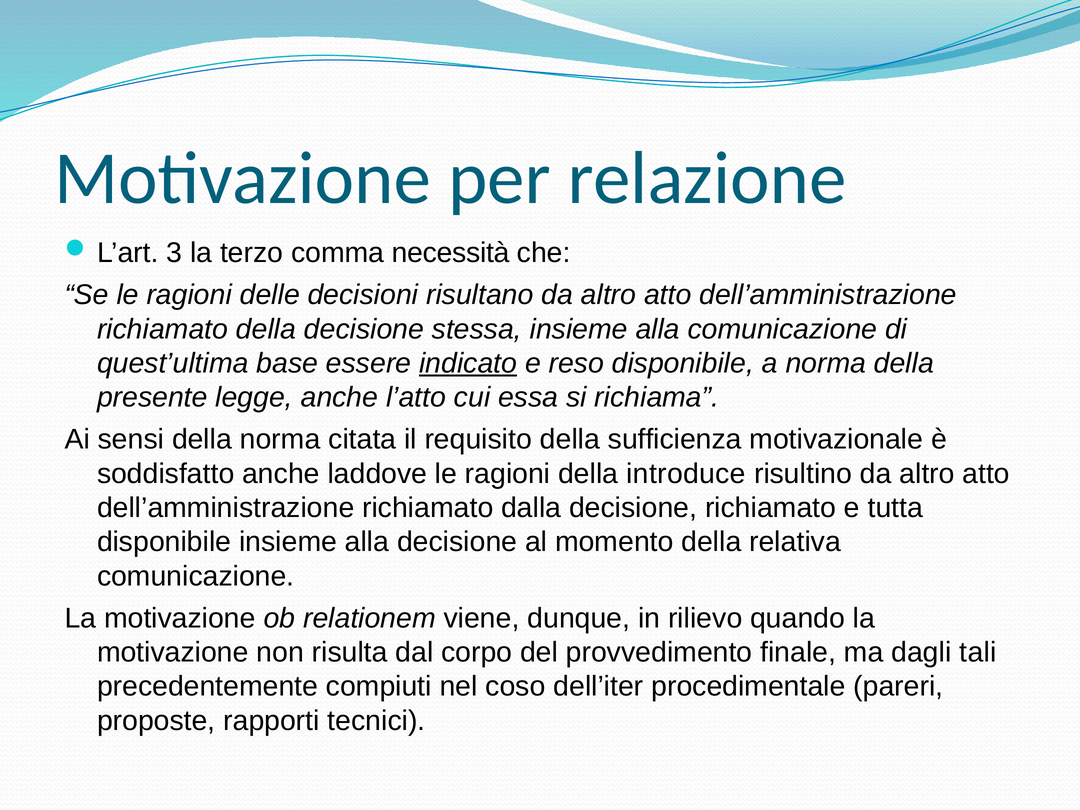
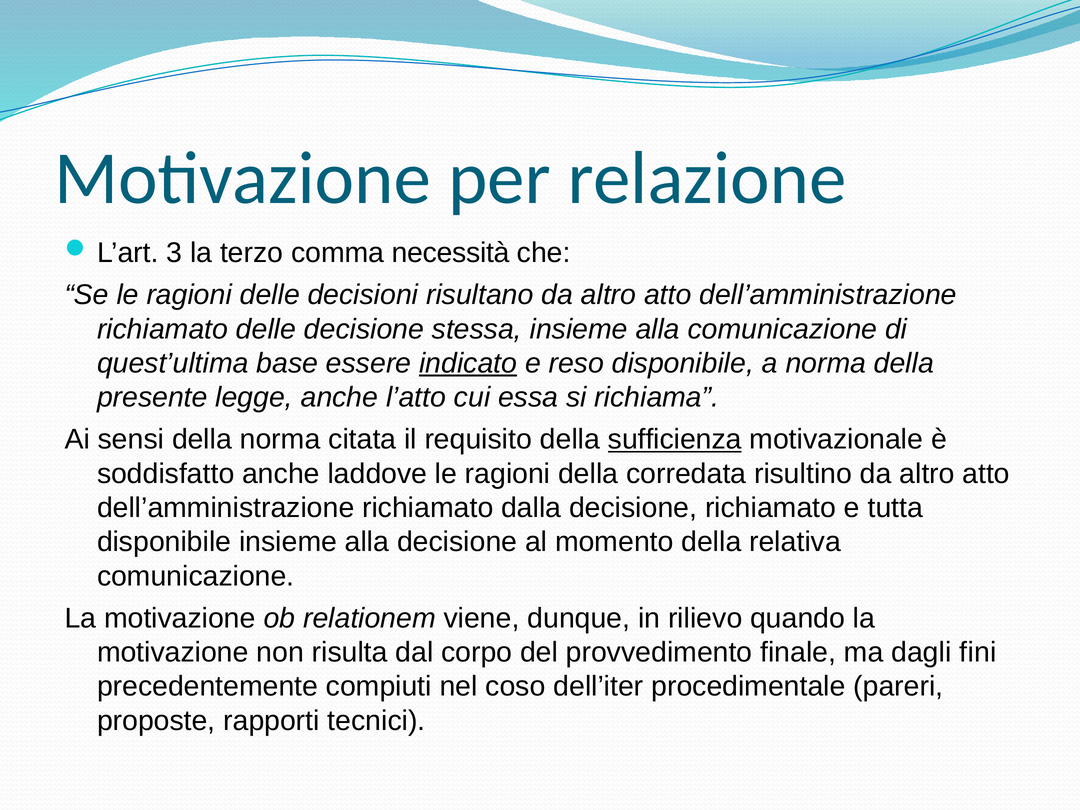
richiamato della: della -> delle
sufficienza underline: none -> present
introduce: introduce -> corredata
tali: tali -> fini
